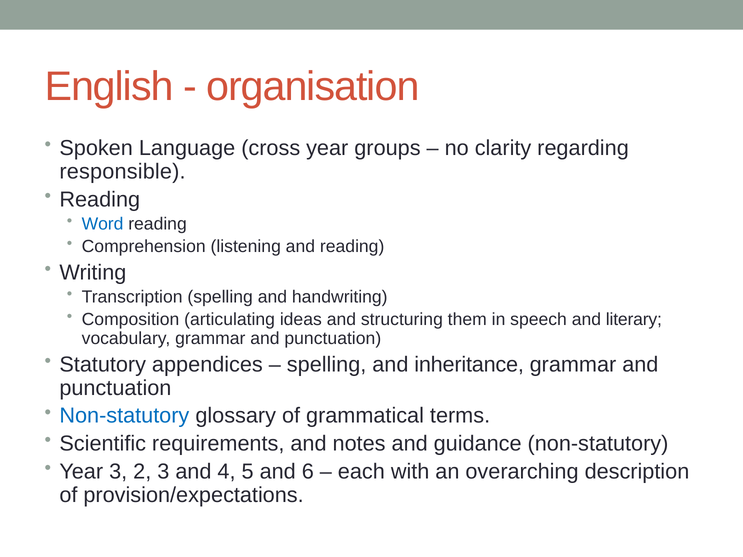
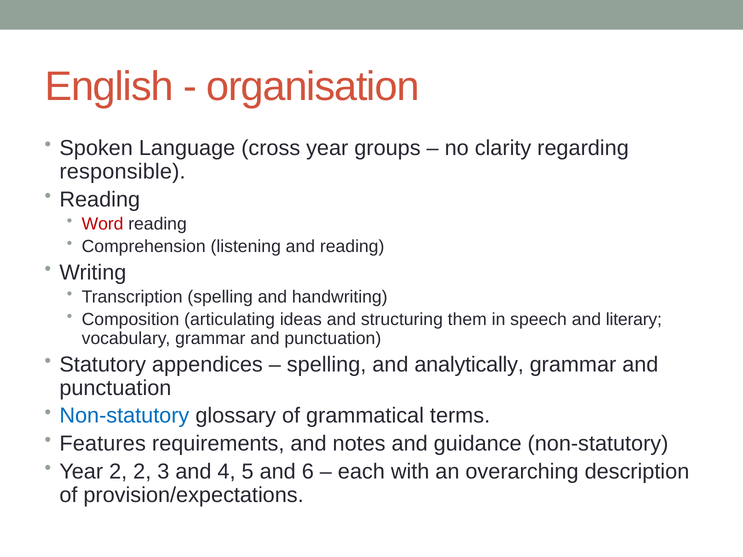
Word colour: blue -> red
inheritance: inheritance -> analytically
Scientific: Scientific -> Features
Year 3: 3 -> 2
